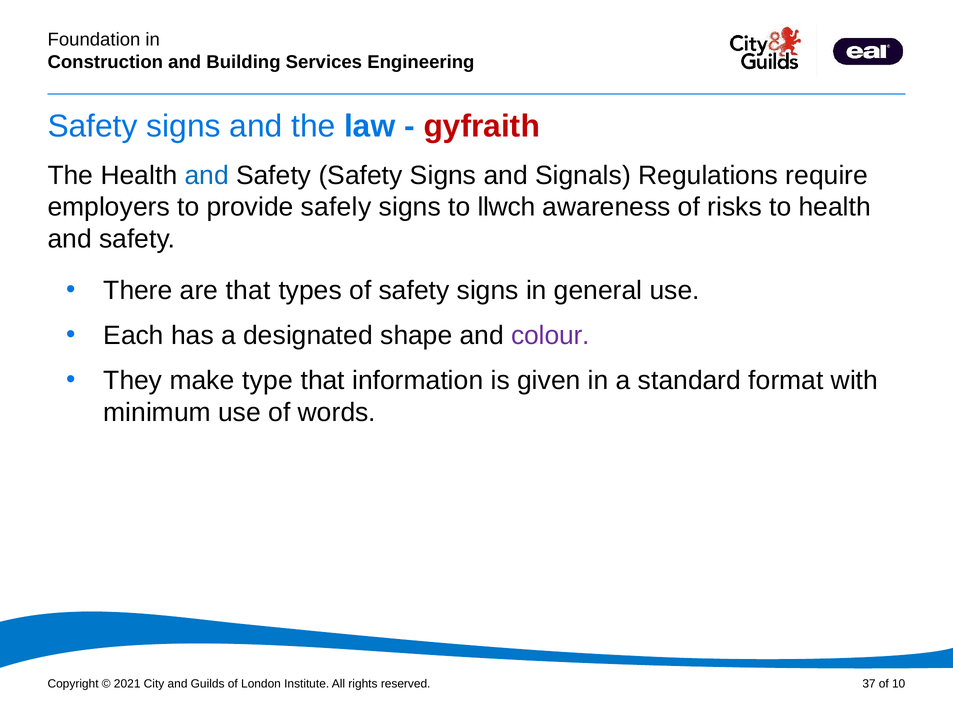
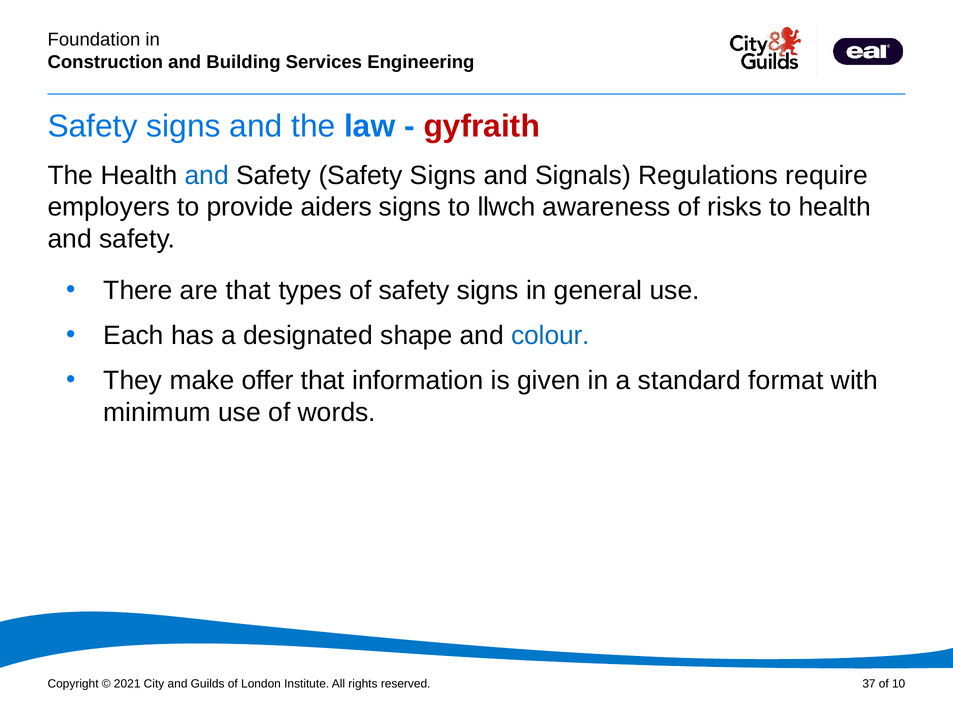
safely: safely -> aiders
colour colour: purple -> blue
type: type -> offer
